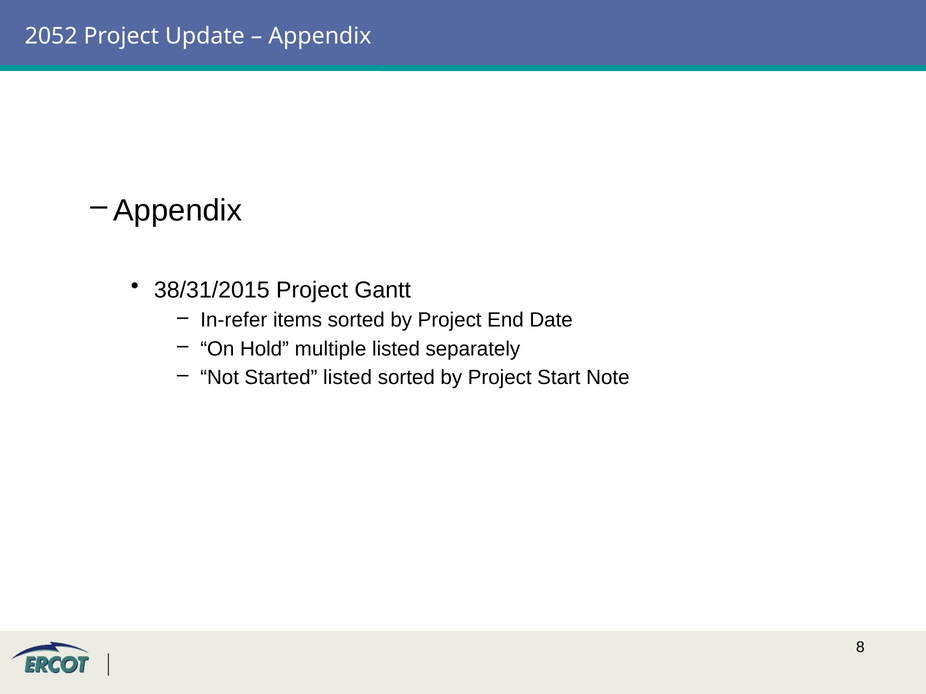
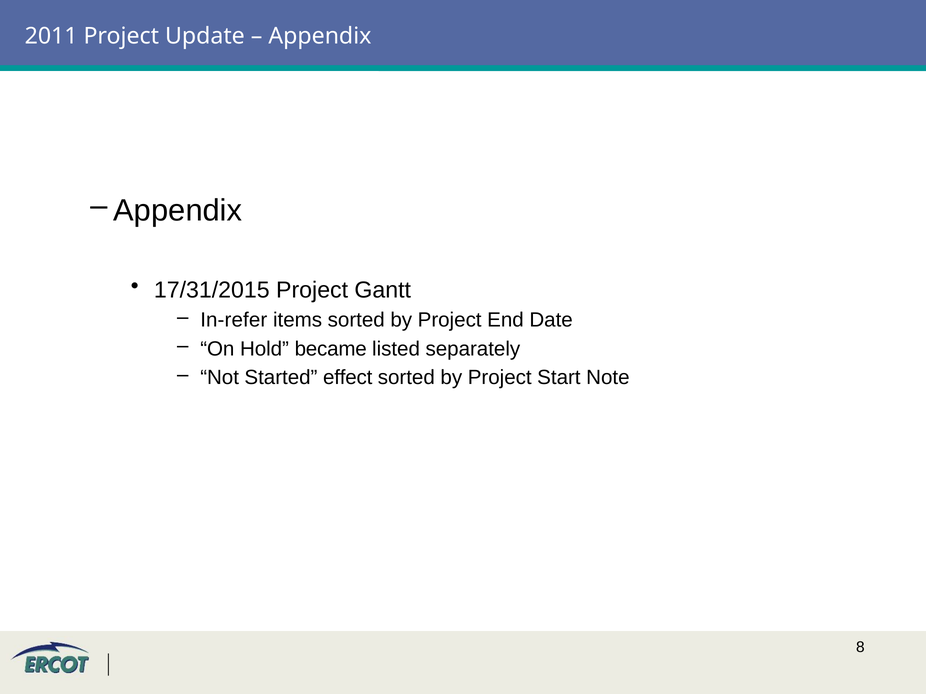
2052: 2052 -> 2011
38/31/2015: 38/31/2015 -> 17/31/2015
multiple: multiple -> became
Started listed: listed -> effect
